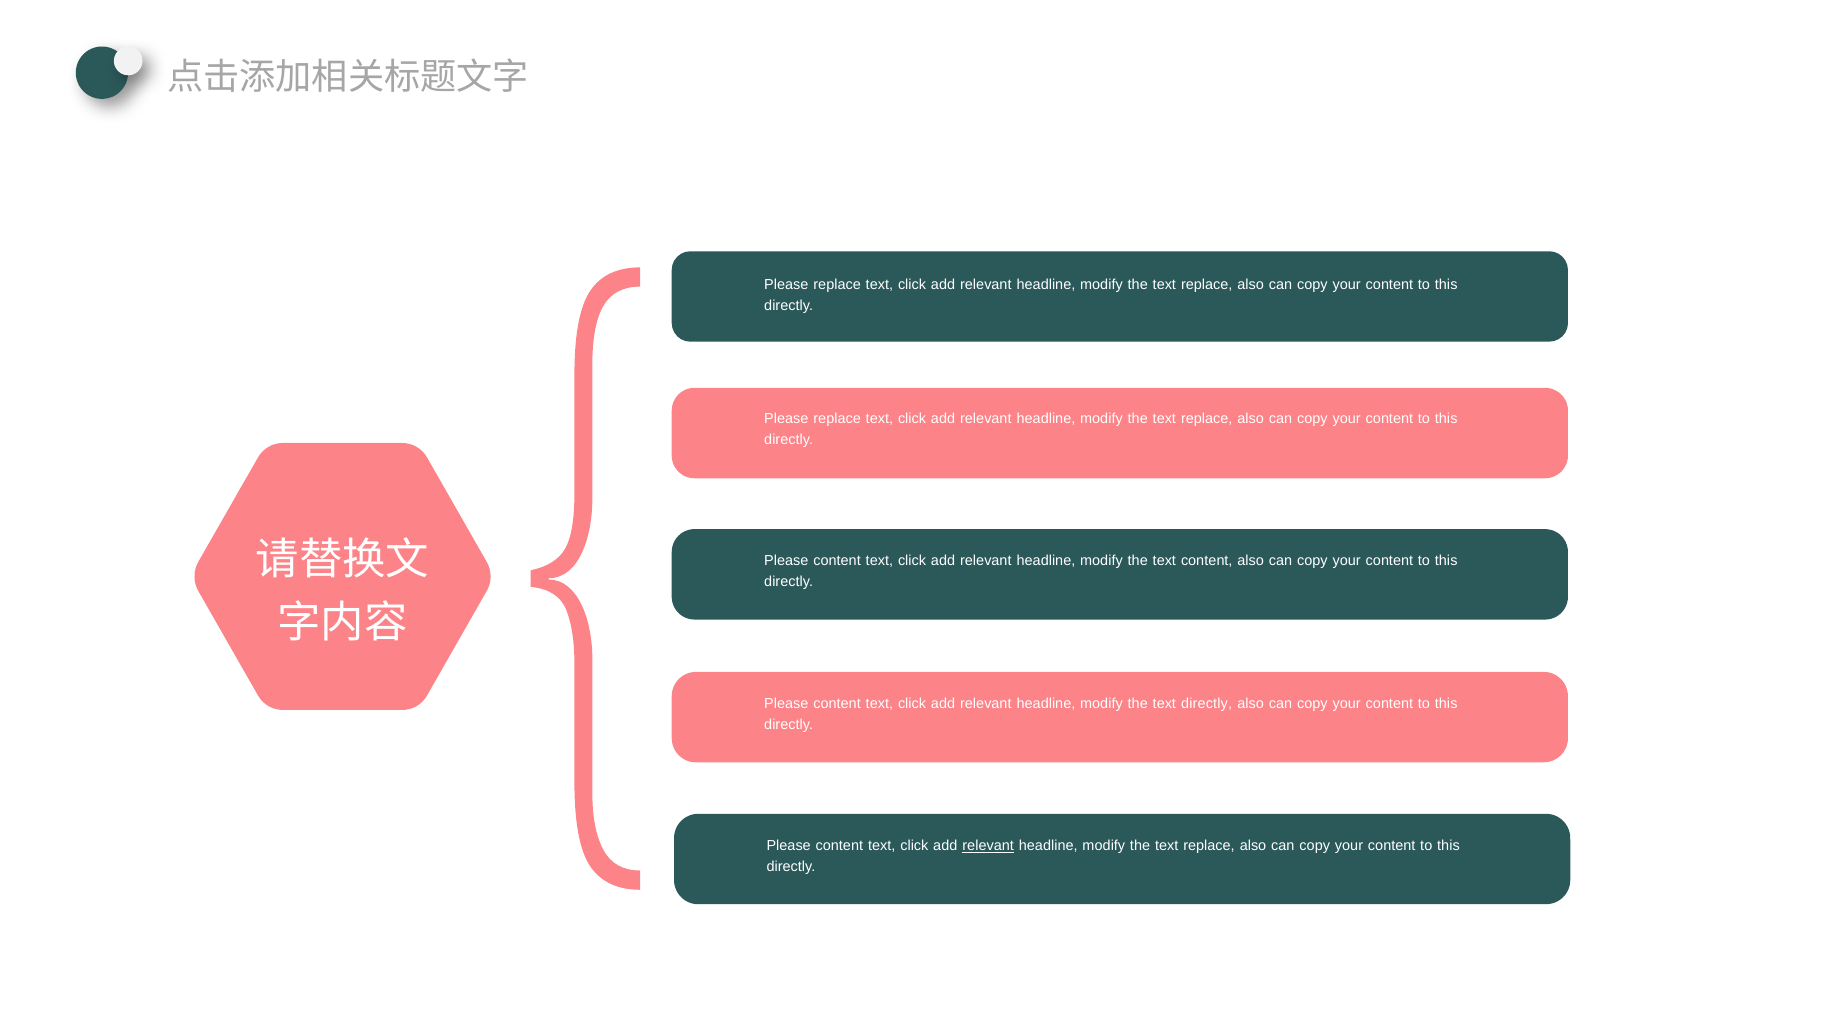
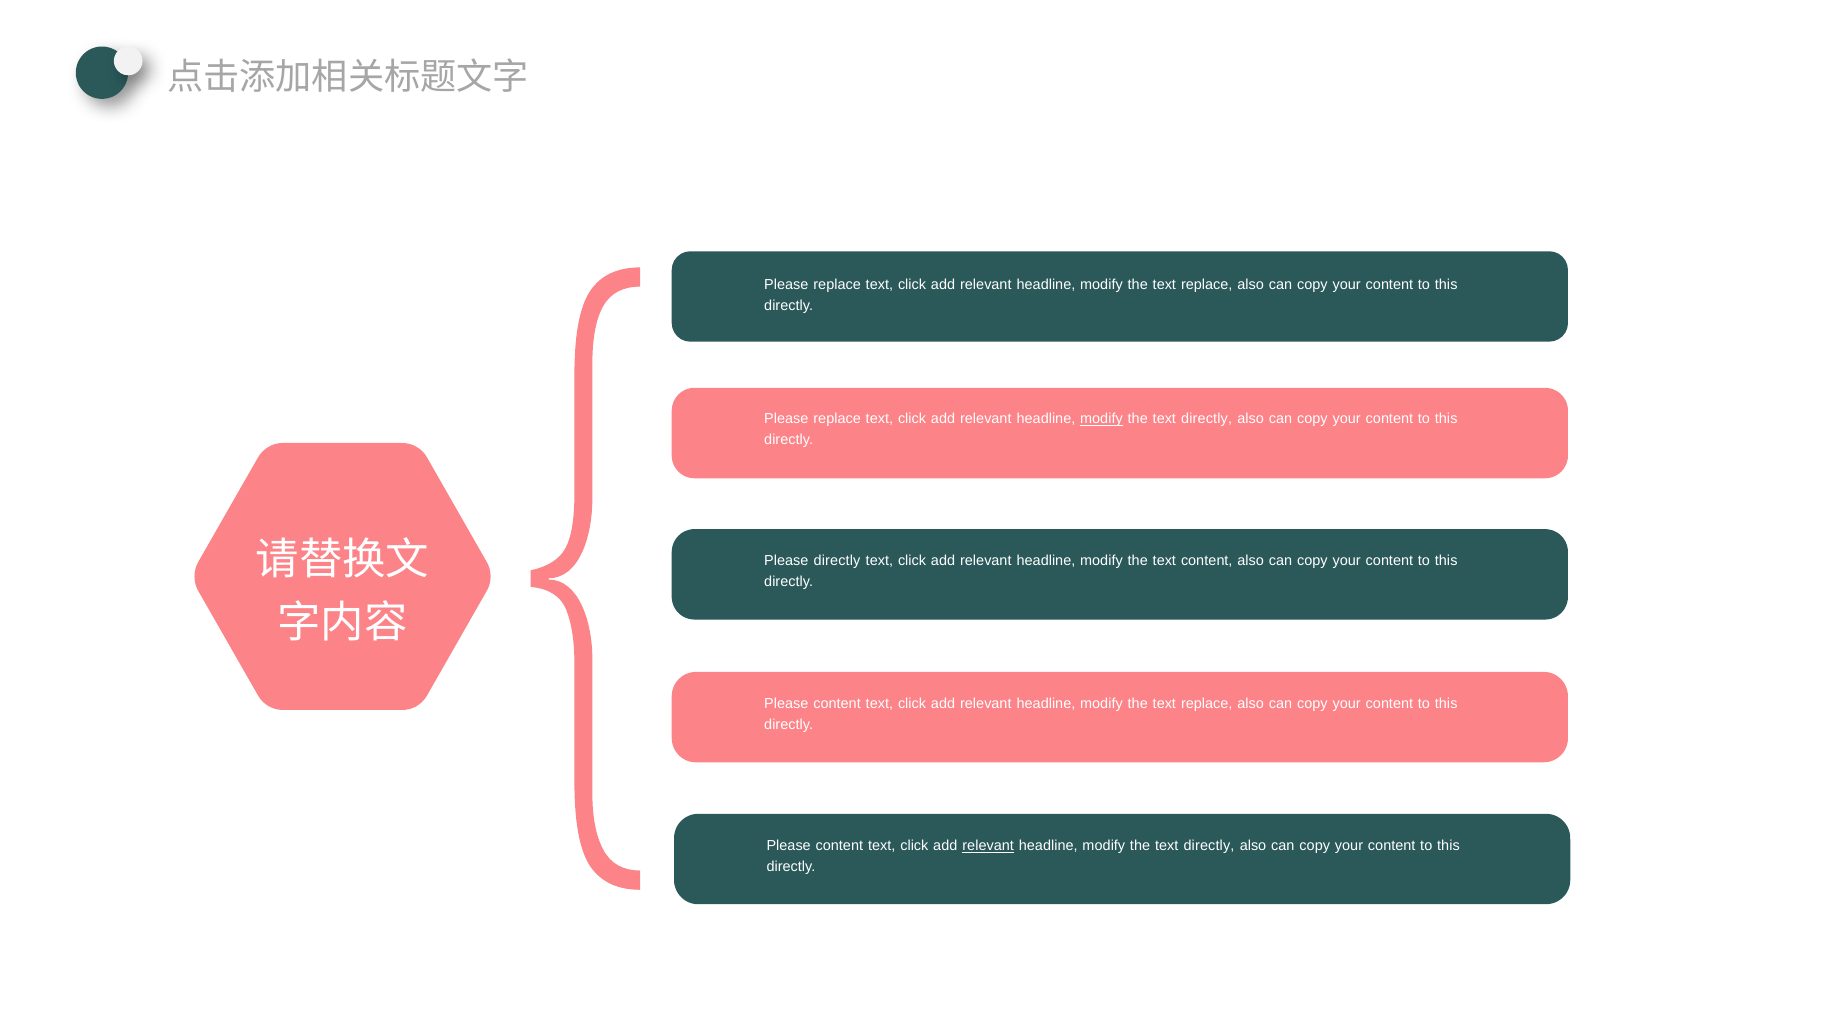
modify at (1101, 418) underline: none -> present
replace at (1207, 418): replace -> directly
content at (837, 561): content -> directly
directly at (1207, 703): directly -> replace
replace at (1209, 846): replace -> directly
